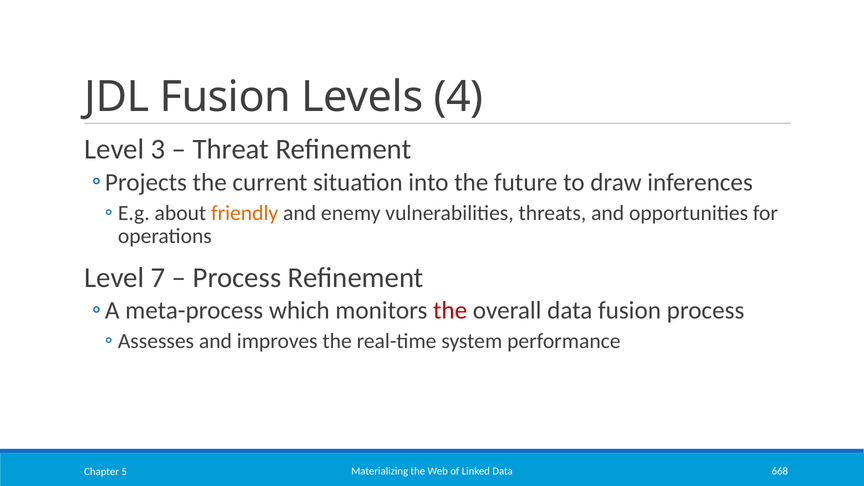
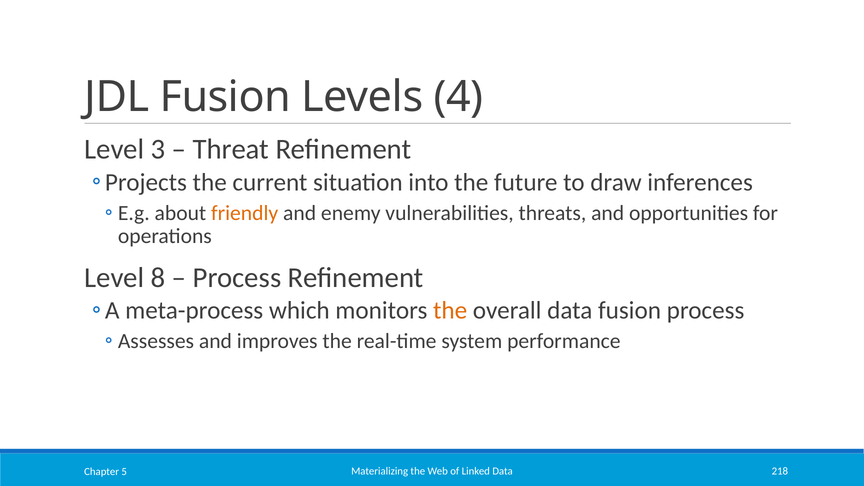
7: 7 -> 8
the at (450, 311) colour: red -> orange
668: 668 -> 218
